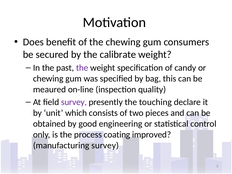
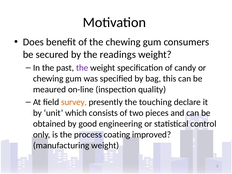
calibrate: calibrate -> readings
survey at (74, 102) colour: purple -> orange
manufacturing survey: survey -> weight
